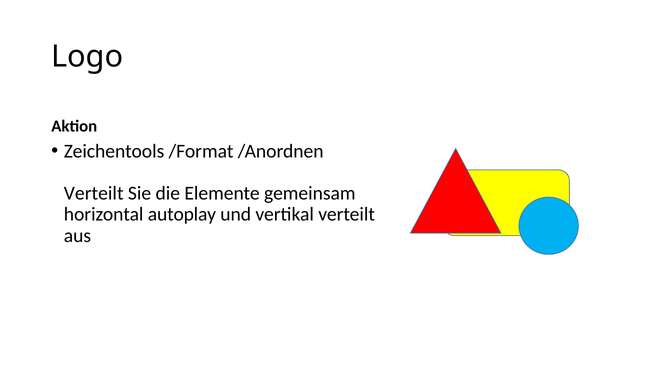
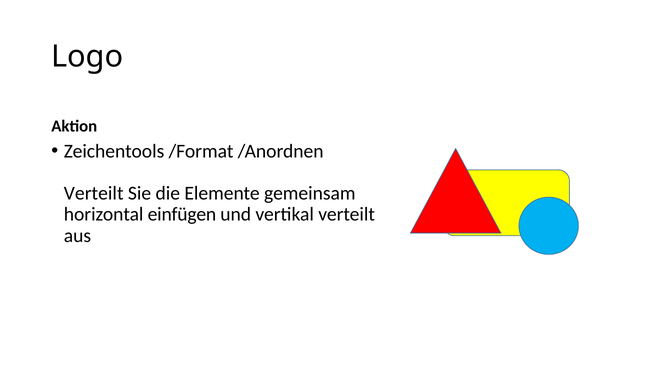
autoplay: autoplay -> einfügen
